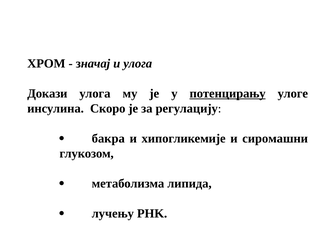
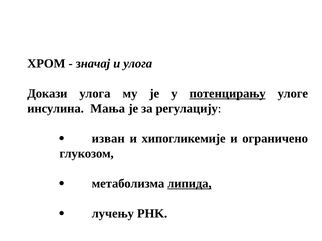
Скоро: Скоро -> Мања
бакра: бакра -> изван
сиромашни: сиромашни -> ограничено
липида underline: none -> present
